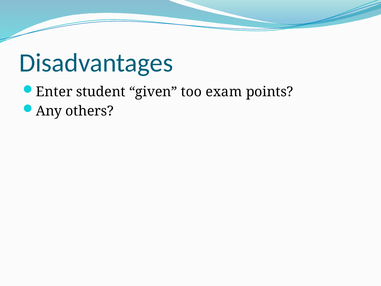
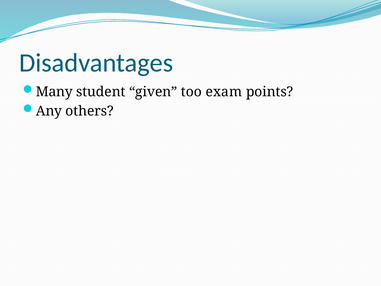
Enter: Enter -> Many
